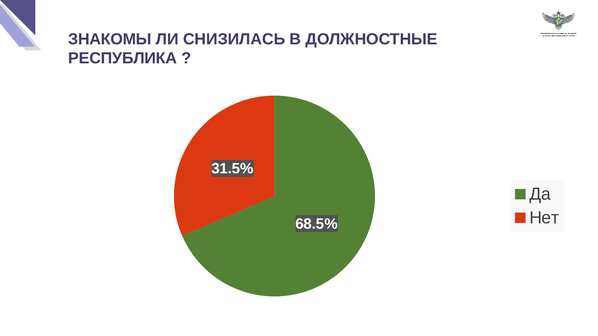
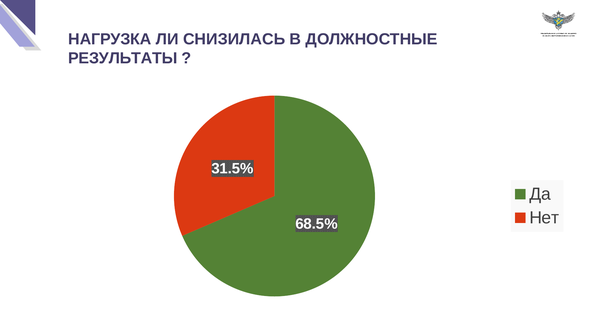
ЗНАКОМЫ: ЗНАКОМЫ -> НАГРУЗКА
РЕСПУБЛИКА: РЕСПУБЛИКА -> РЕЗУЛЬТАТЫ
